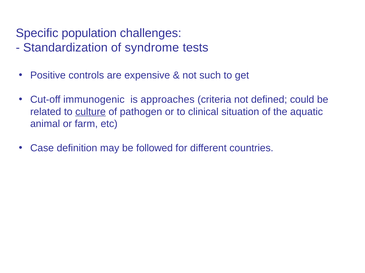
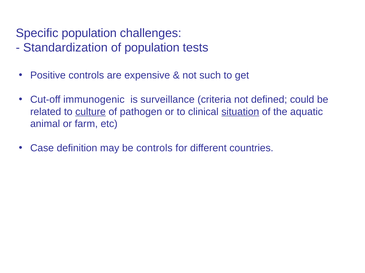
of syndrome: syndrome -> population
approaches: approaches -> surveillance
situation underline: none -> present
be followed: followed -> controls
